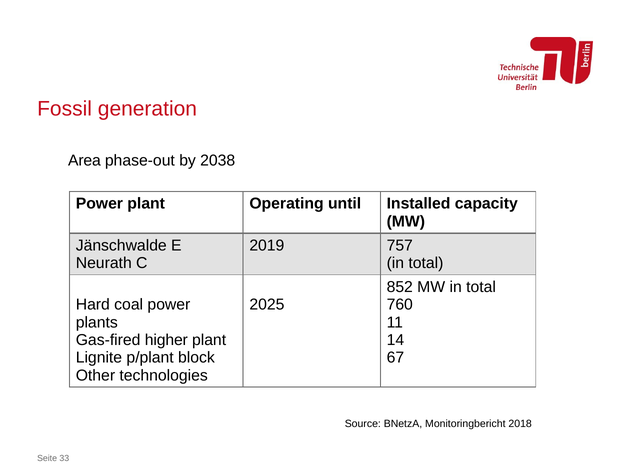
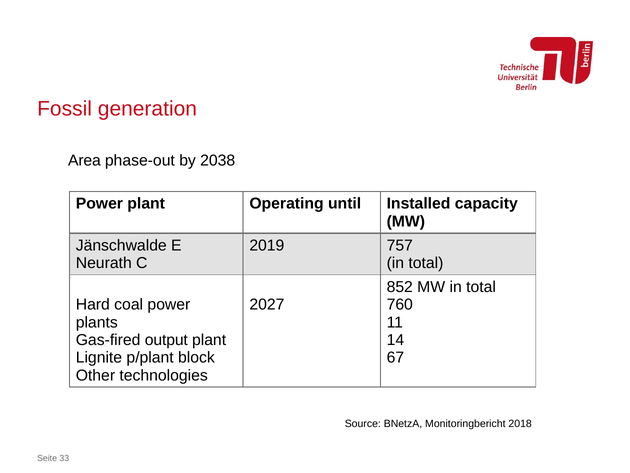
2025: 2025 -> 2027
higher: higher -> output
